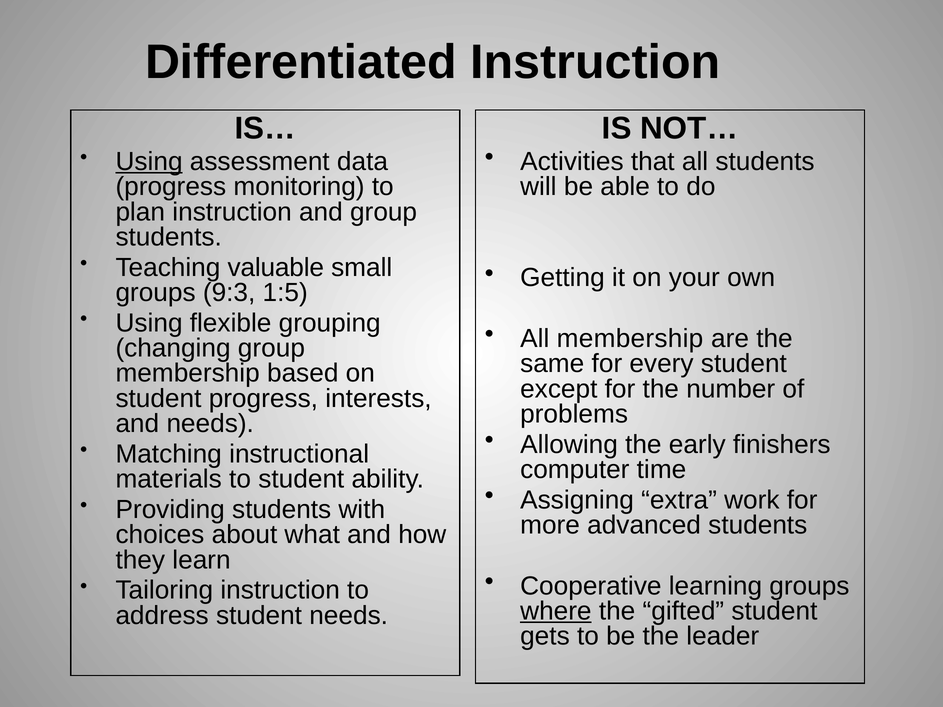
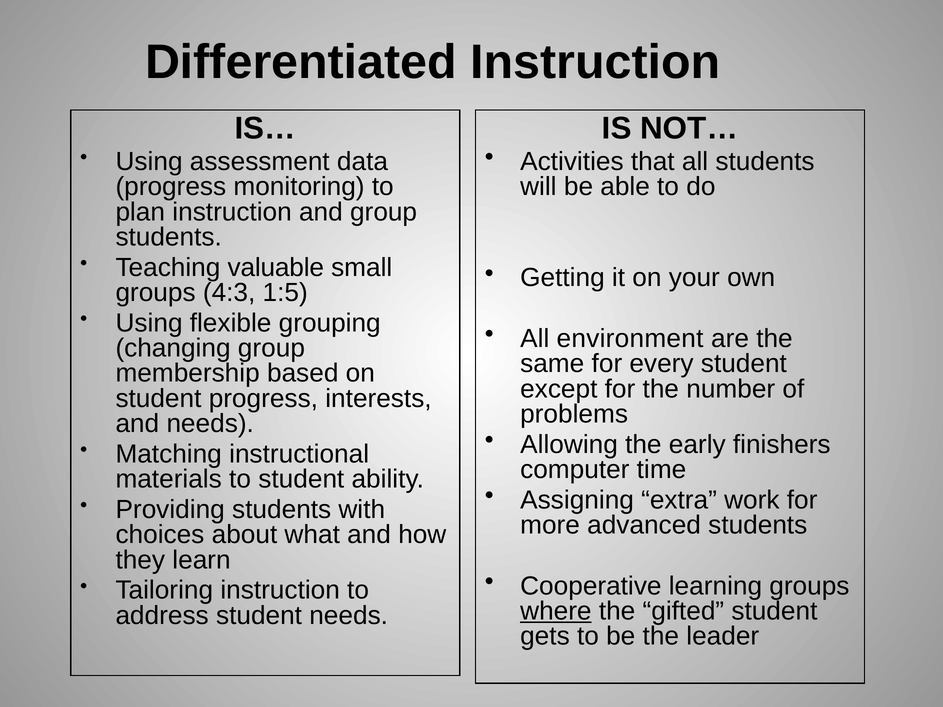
Using at (149, 162) underline: present -> none
9:3: 9:3 -> 4:3
All membership: membership -> environment
